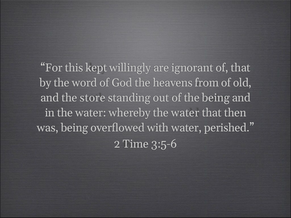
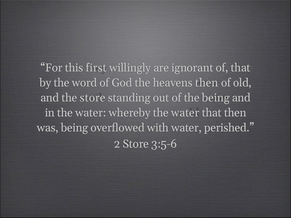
kept: kept -> first
heavens from: from -> then
2 Time: Time -> Store
